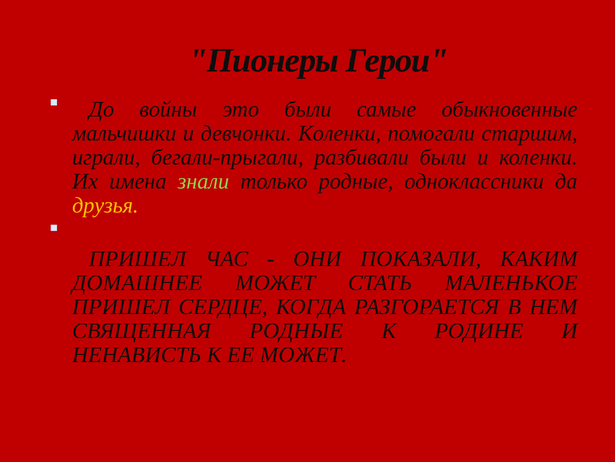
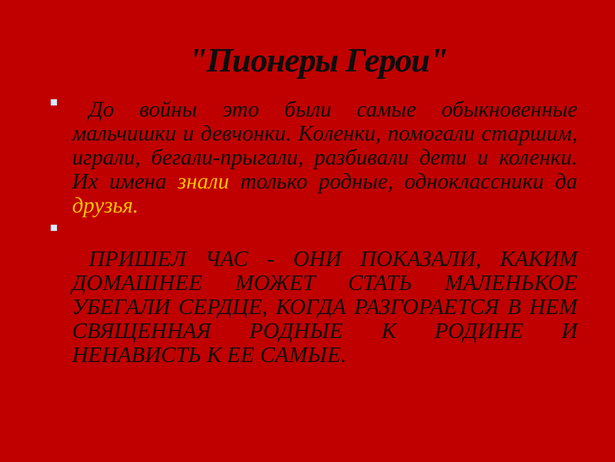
разбивали были: были -> дети
знали colour: light green -> yellow
ПРИШЕЛ at (121, 306): ПРИШЕЛ -> УБЕГАЛИ
ЕЕ МОЖЕТ: МОЖЕТ -> САМЫЕ
